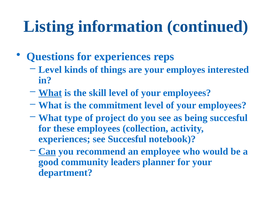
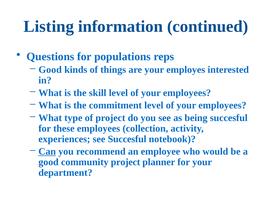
for experiences: experiences -> populations
Level at (50, 70): Level -> Good
What at (50, 93) underline: present -> none
community leaders: leaders -> project
